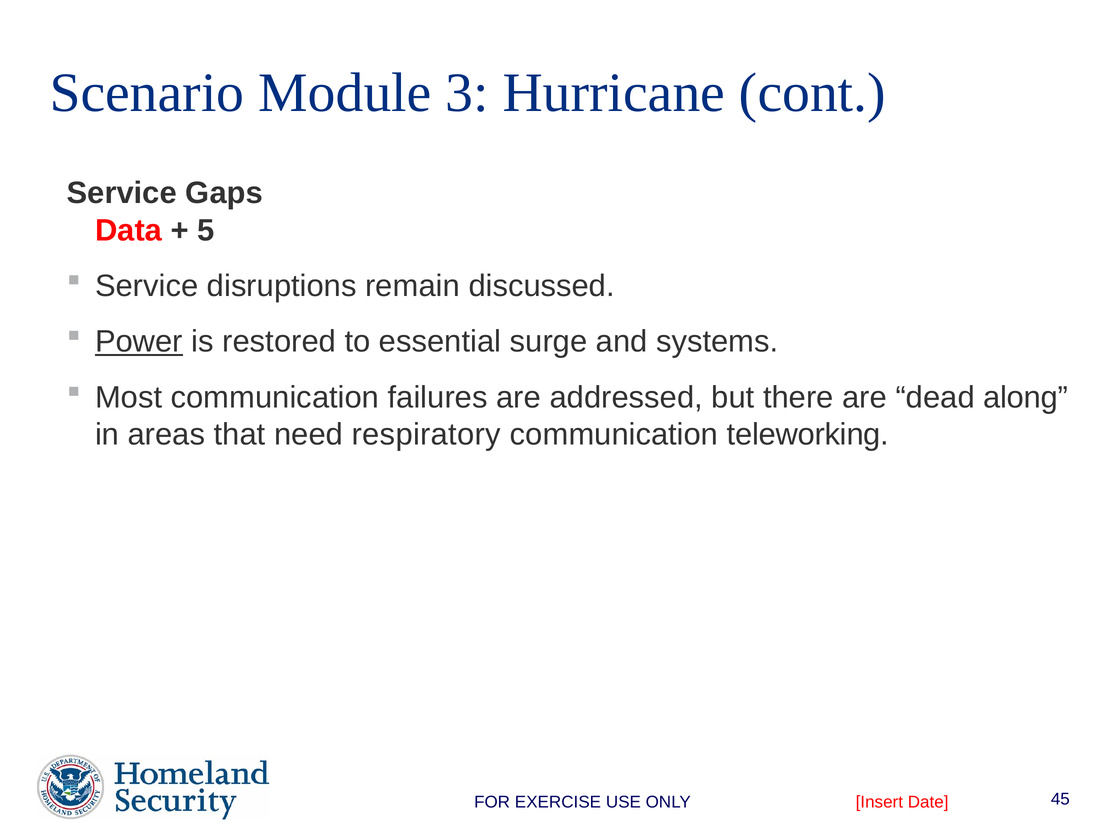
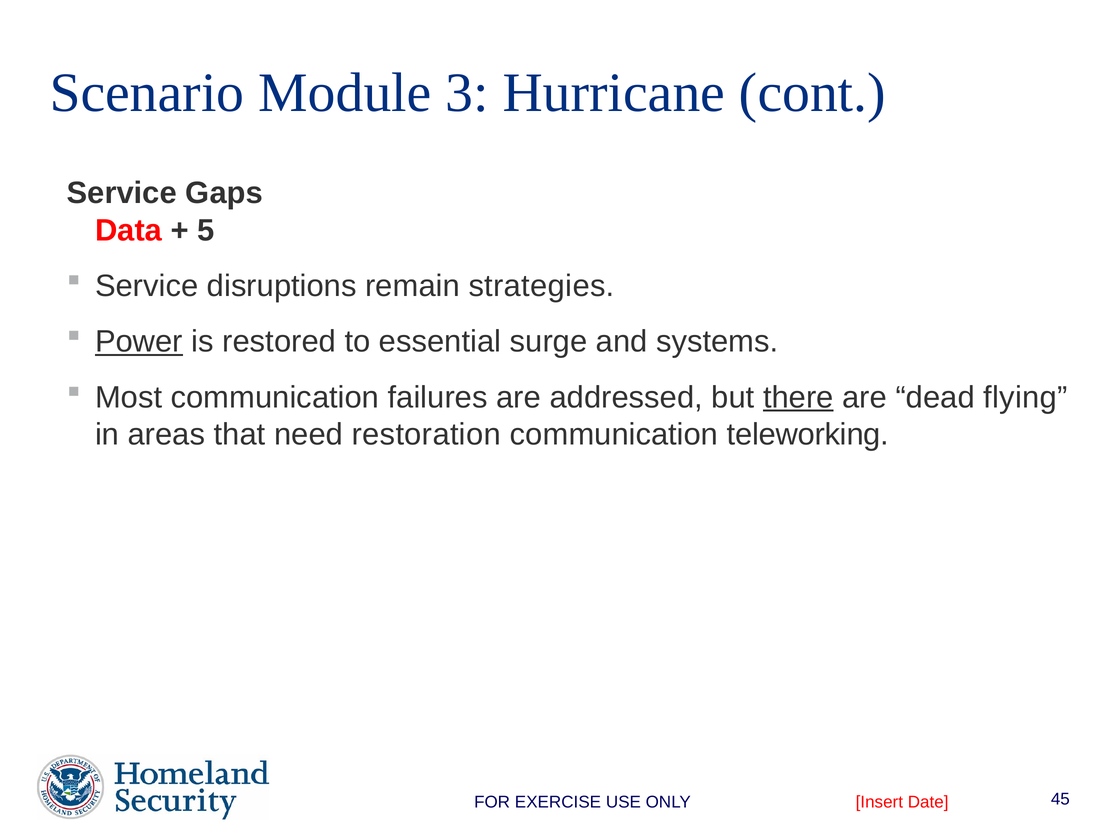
discussed: discussed -> strategies
there underline: none -> present
along: along -> flying
respiratory: respiratory -> restoration
